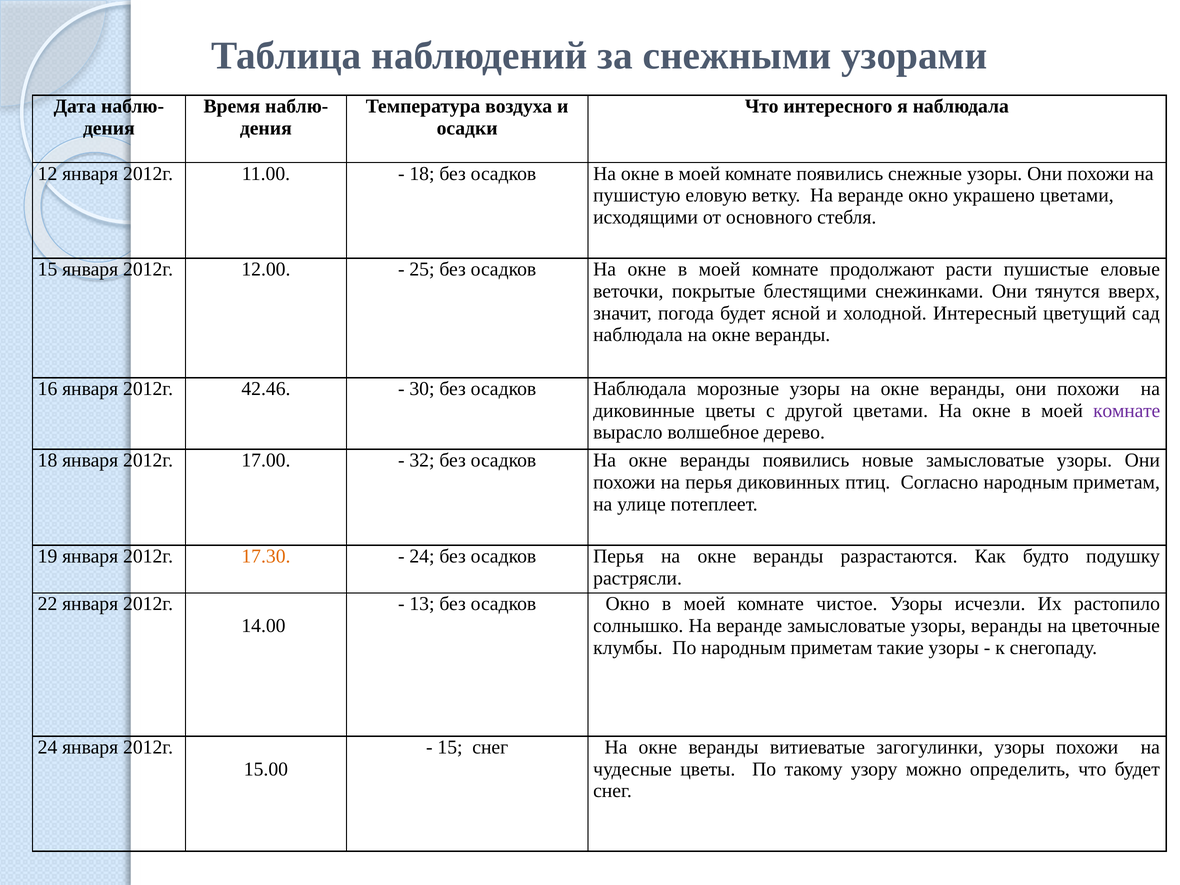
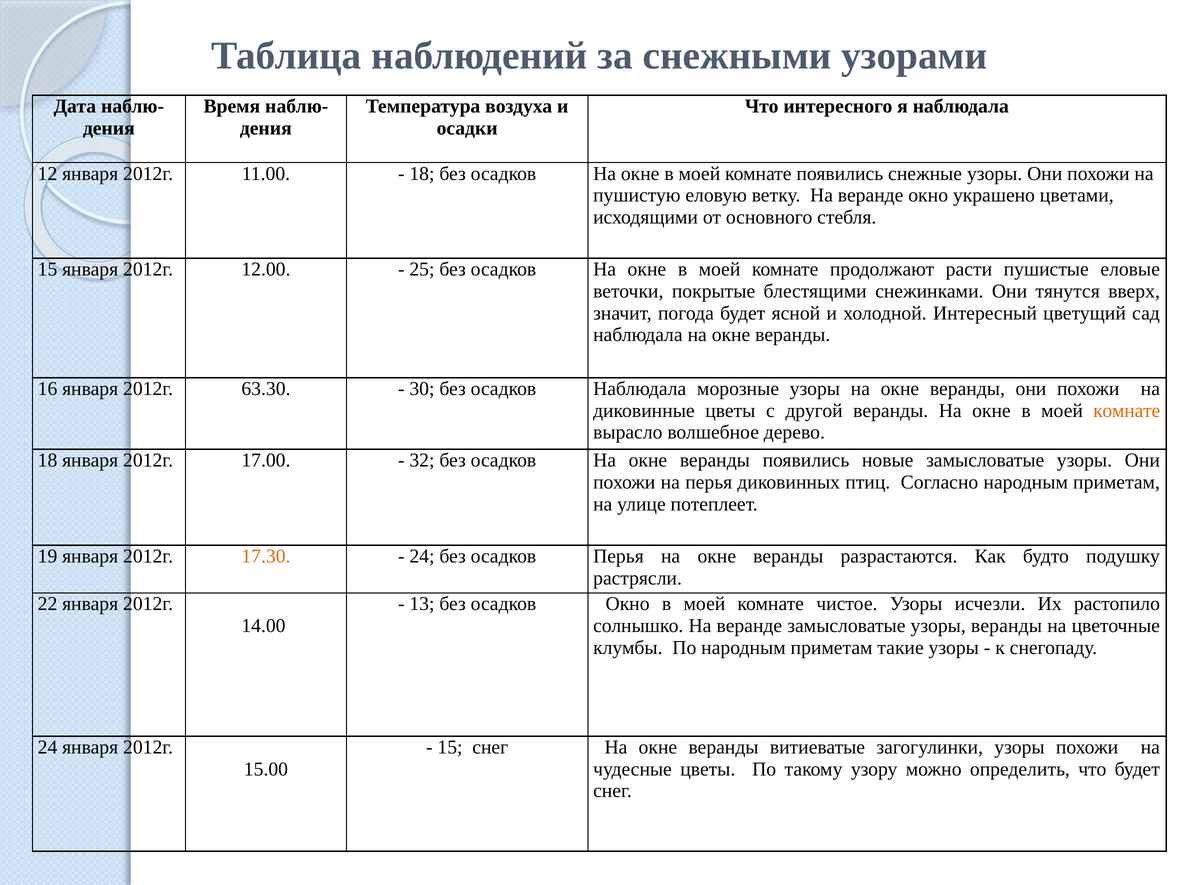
42.46: 42.46 -> 63.30
другой цветами: цветами -> веранды
комнате at (1127, 411) colour: purple -> orange
